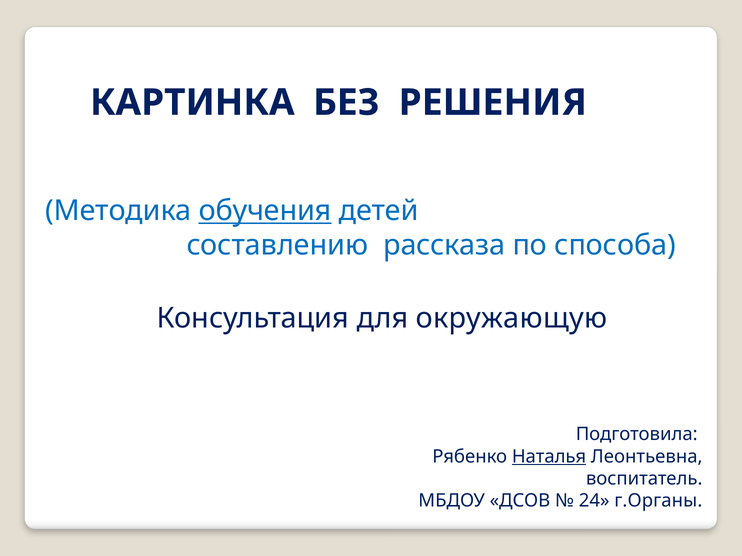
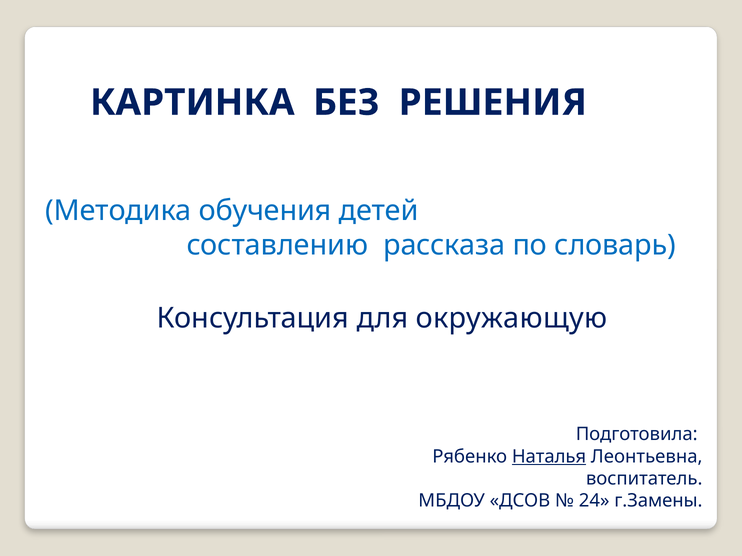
обучения underline: present -> none
способа: способа -> словарь
г.Органы: г.Органы -> г.Замены
